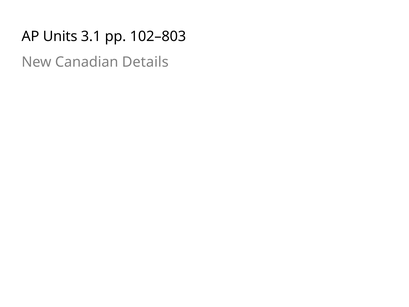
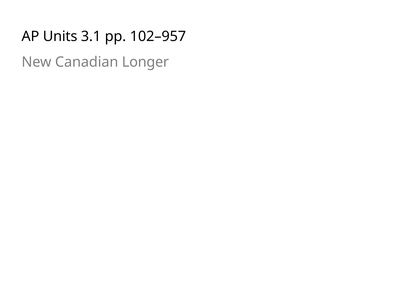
102–803: 102–803 -> 102–957
Details: Details -> Longer
